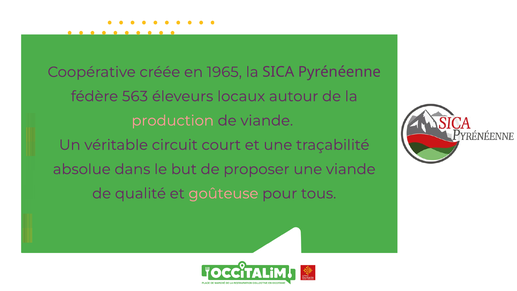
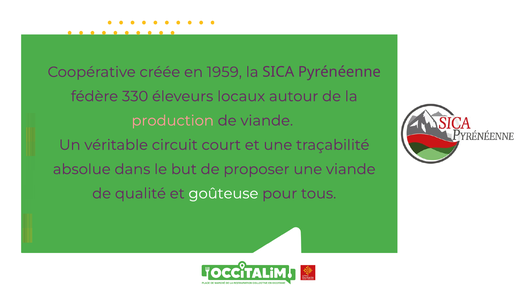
1965: 1965 -> 1959
563: 563 -> 330
goûteuse colour: pink -> white
